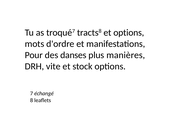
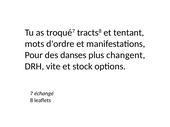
et options: options -> tentant
manières: manières -> changent
